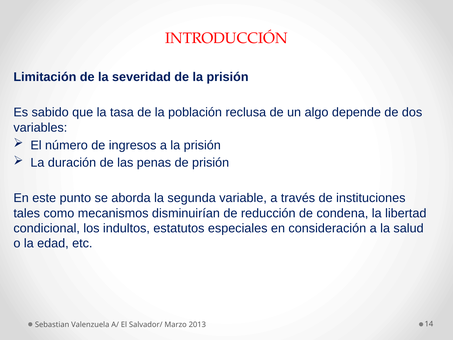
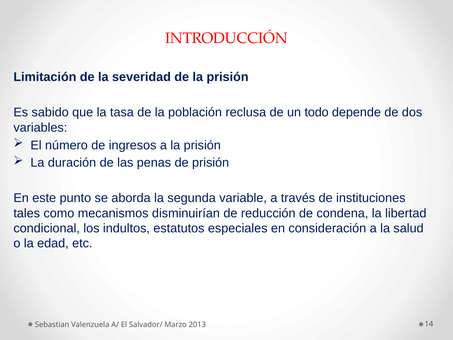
algo: algo -> todo
